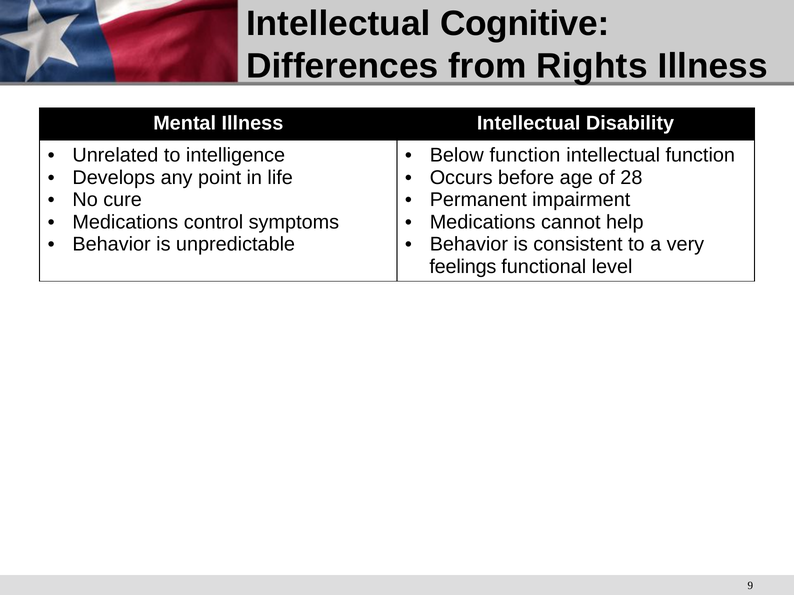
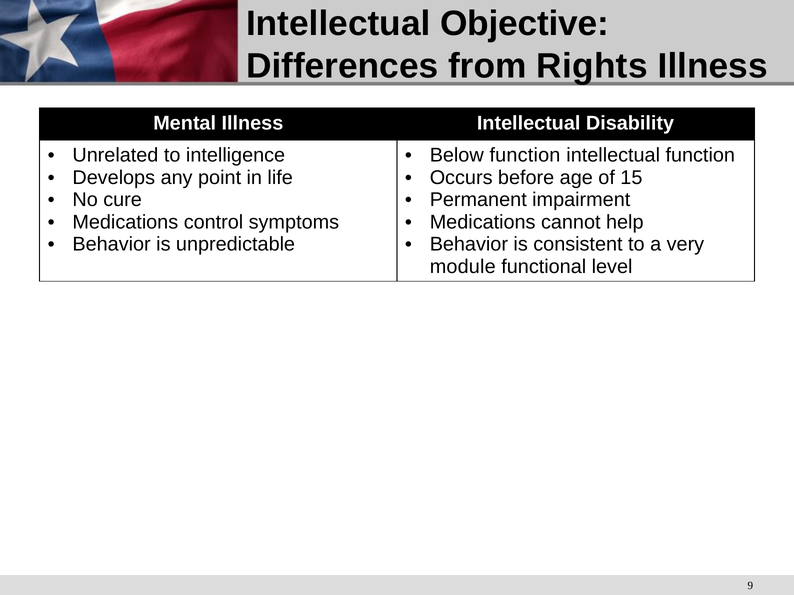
Cognitive: Cognitive -> Objective
28: 28 -> 15
feelings: feelings -> module
